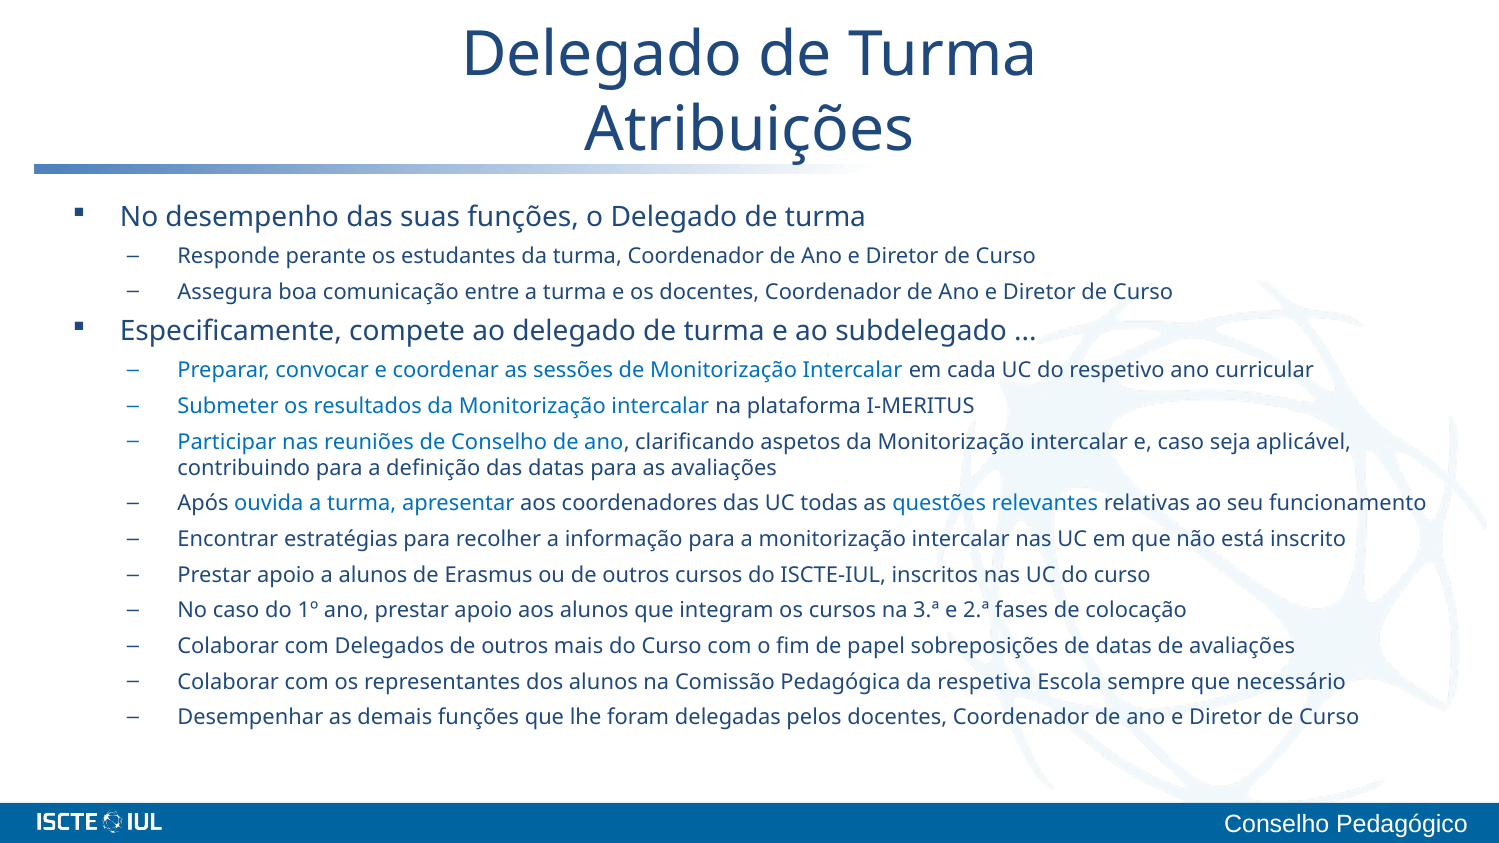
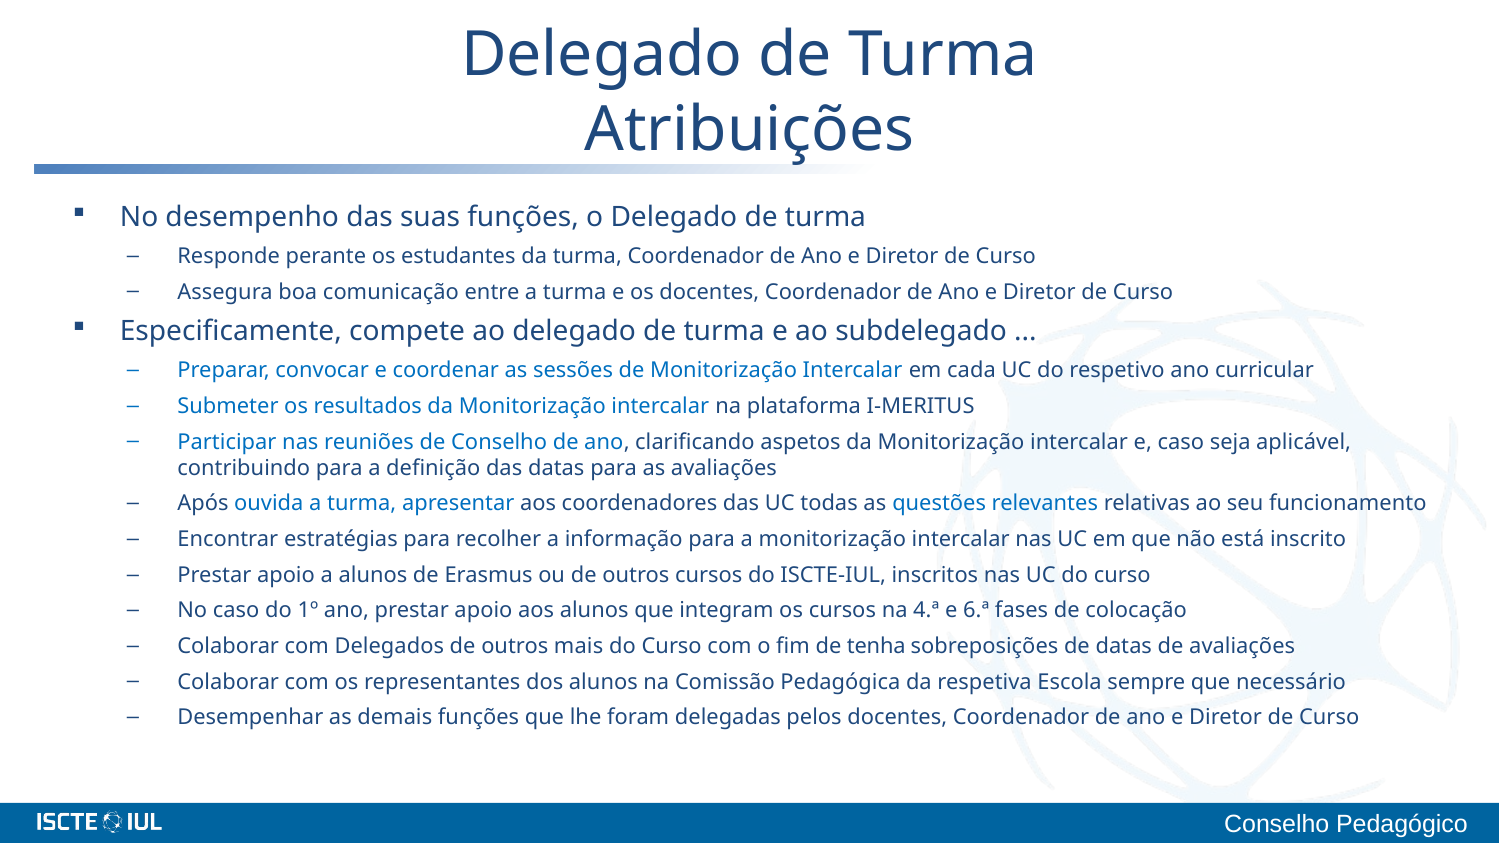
3.ª: 3.ª -> 4.ª
2.ª: 2.ª -> 6.ª
papel: papel -> tenha
